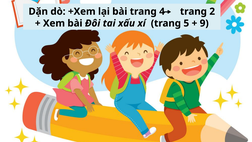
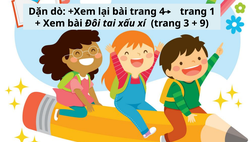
2: 2 -> 1
5: 5 -> 3
